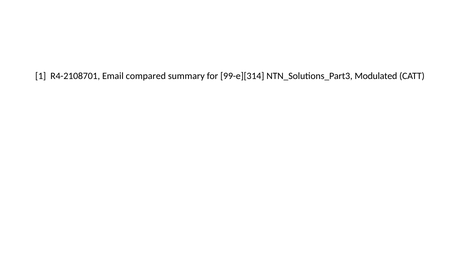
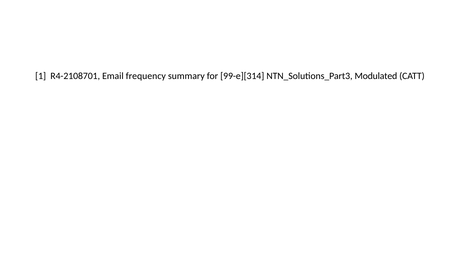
compared: compared -> frequency
